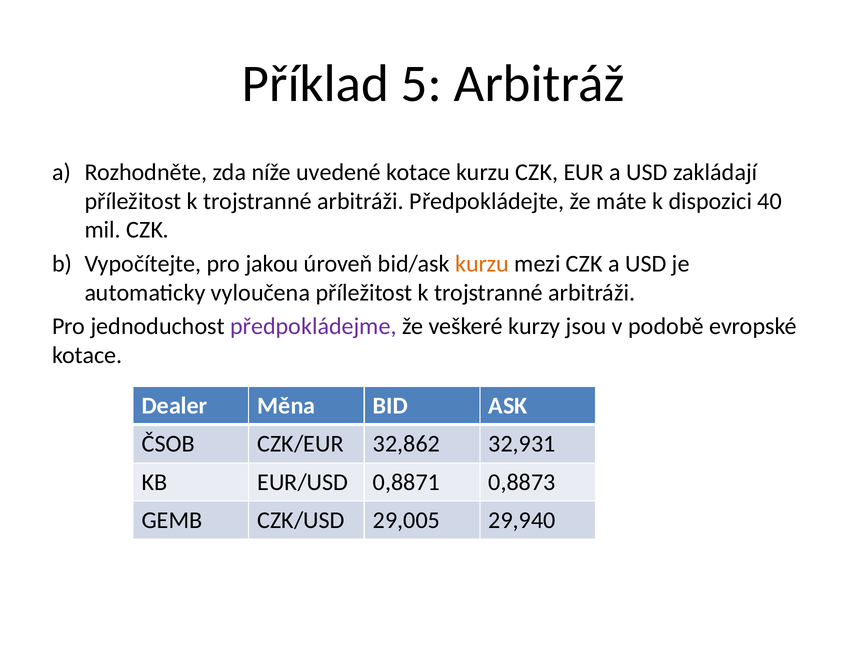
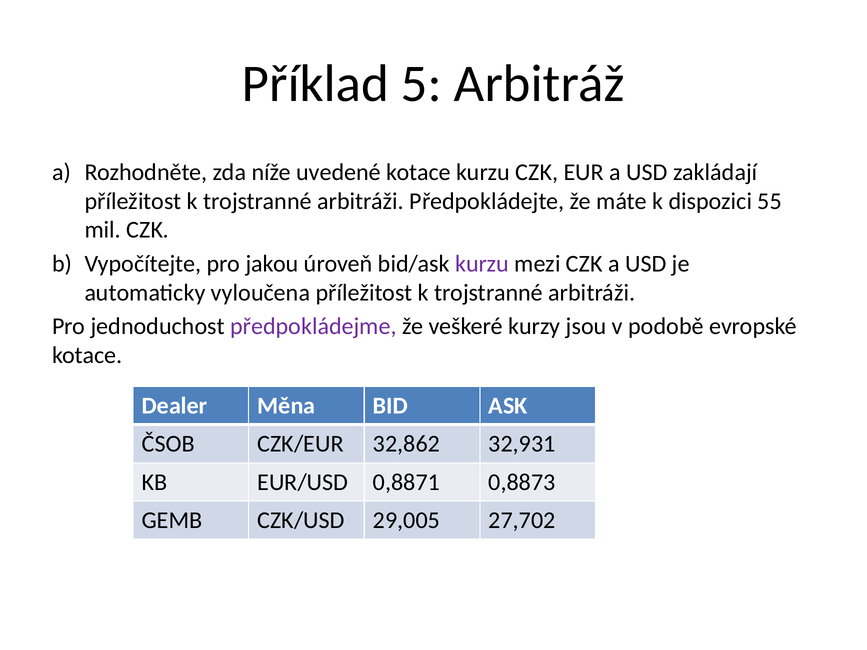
40: 40 -> 55
kurzu at (482, 264) colour: orange -> purple
29,940: 29,940 -> 27,702
